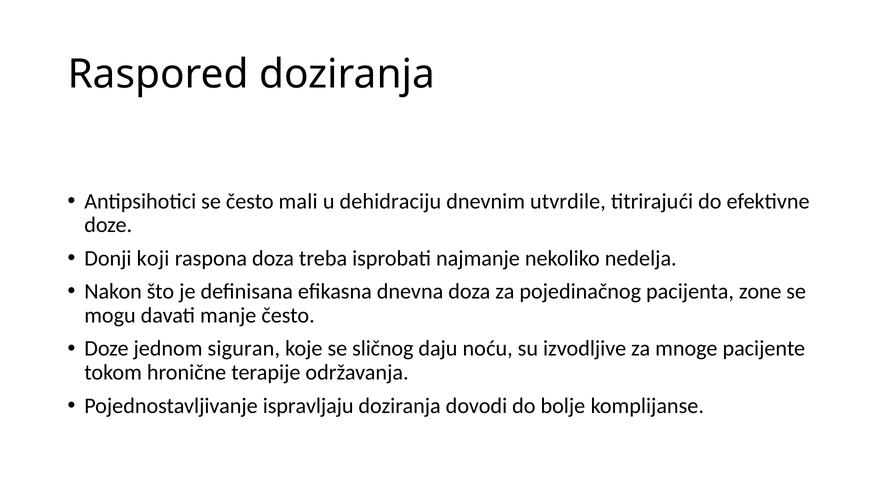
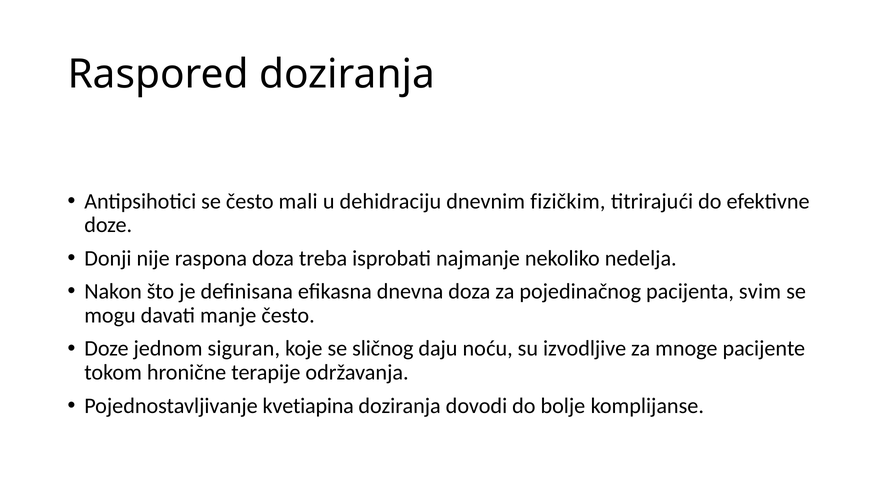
utvrdile: utvrdile -> fizičkim
koji: koji -> nije
zone: zone -> svim
ispravljaju: ispravljaju -> kvetiapina
